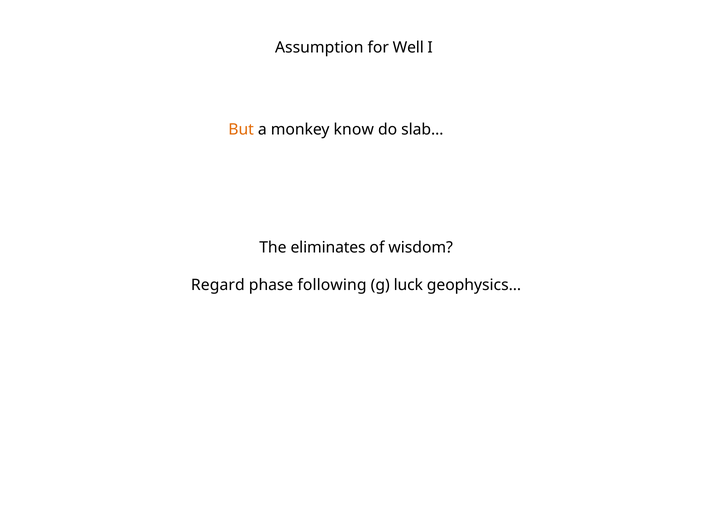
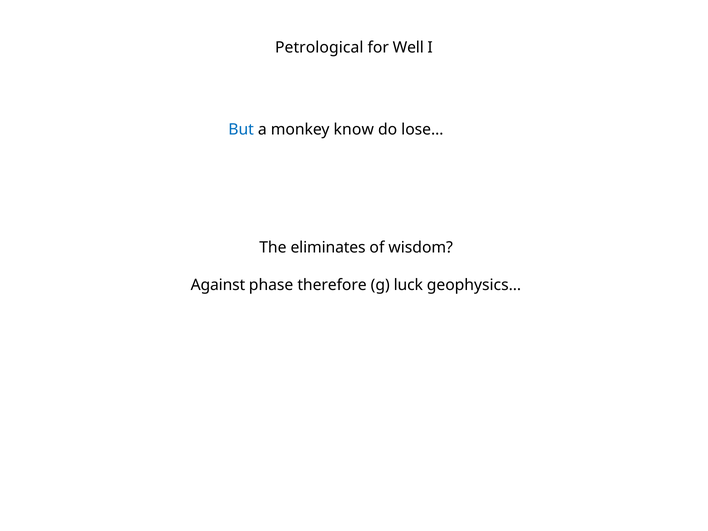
Assumption: Assumption -> Petrological
But colour: orange -> blue
slab…: slab… -> lose…
Regard: Regard -> Against
following: following -> therefore
